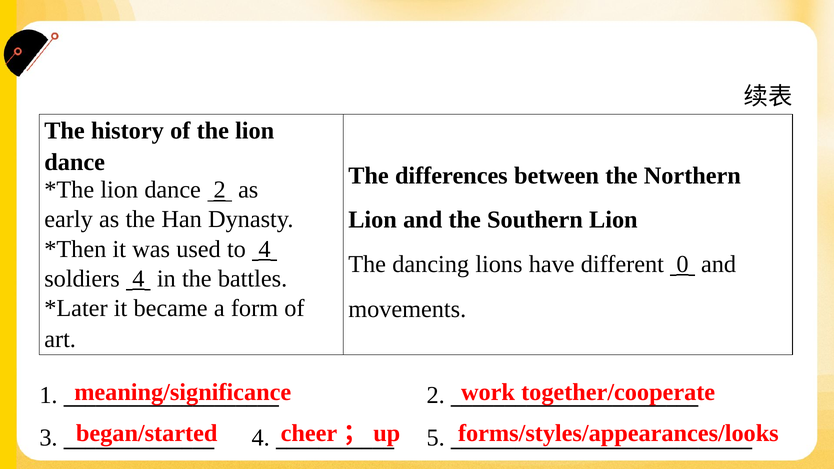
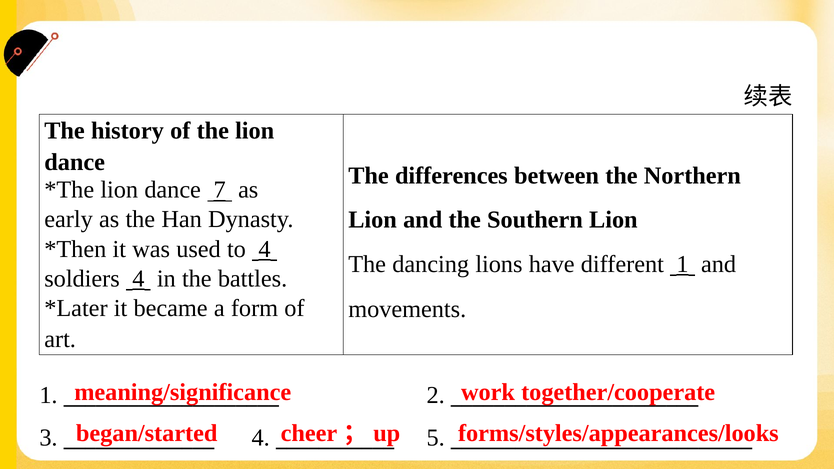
dance 2: 2 -> 7
different 0: 0 -> 1
